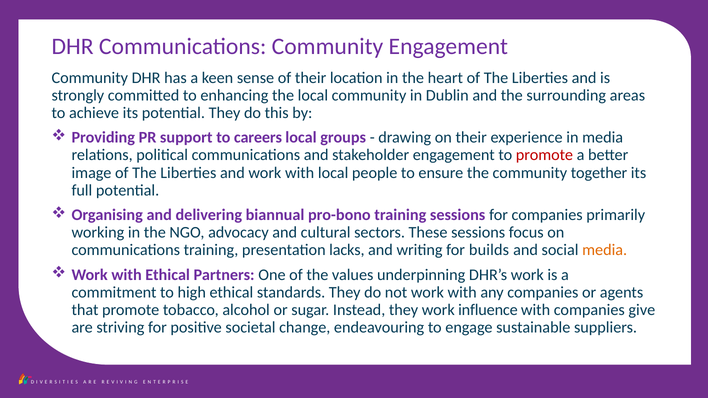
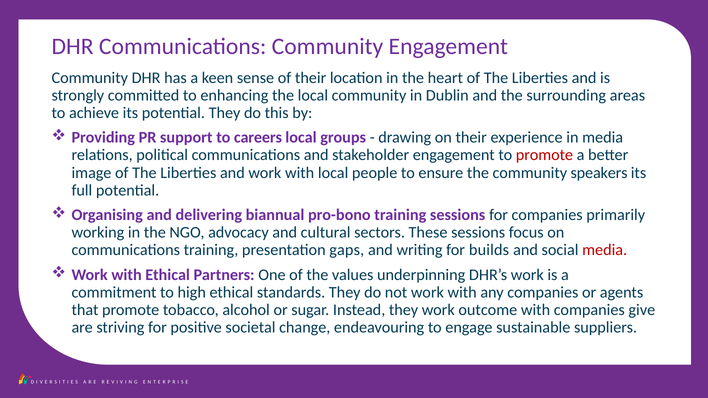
together: together -> speakers
lacks: lacks -> gaps
media at (605, 250) colour: orange -> red
influence: influence -> outcome
